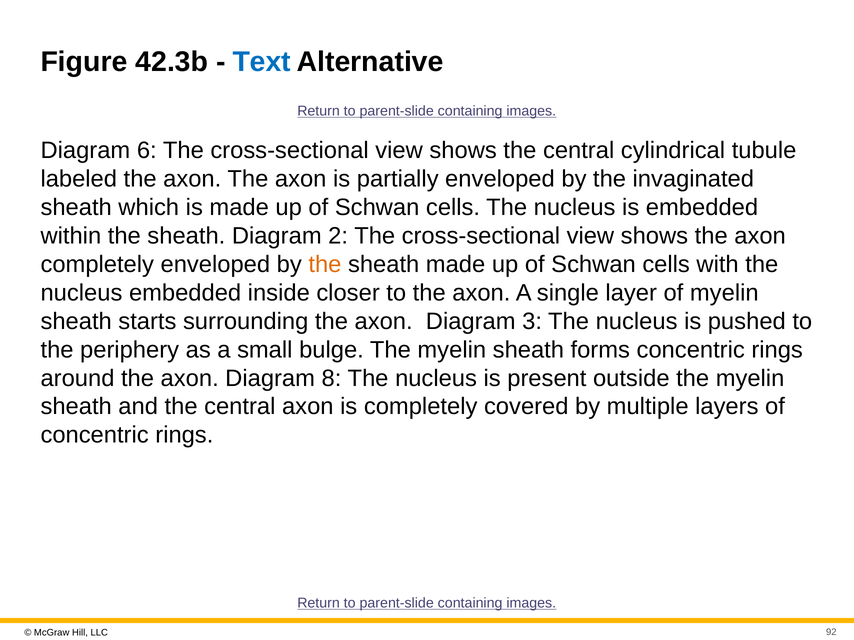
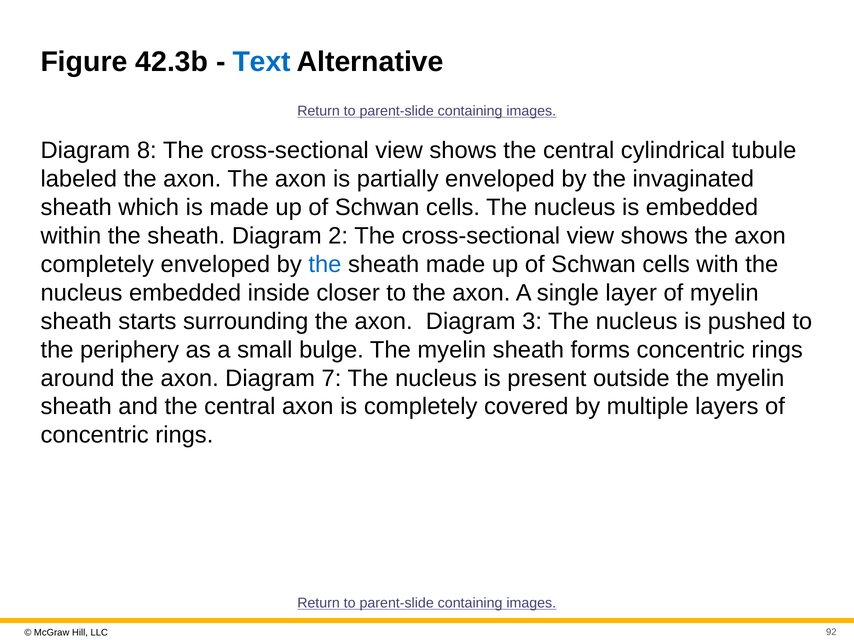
6: 6 -> 8
the at (325, 265) colour: orange -> blue
8: 8 -> 7
